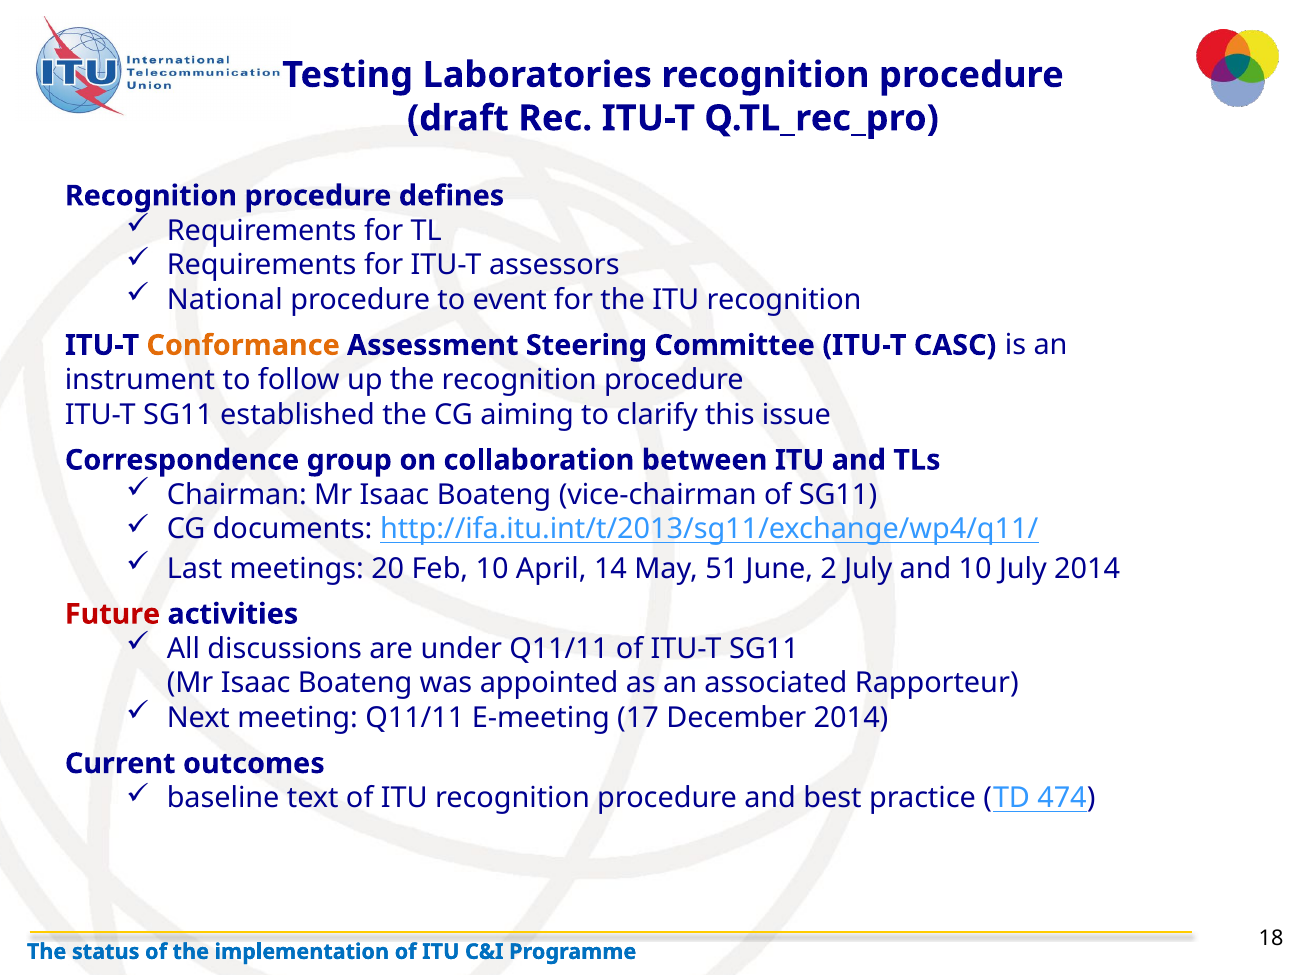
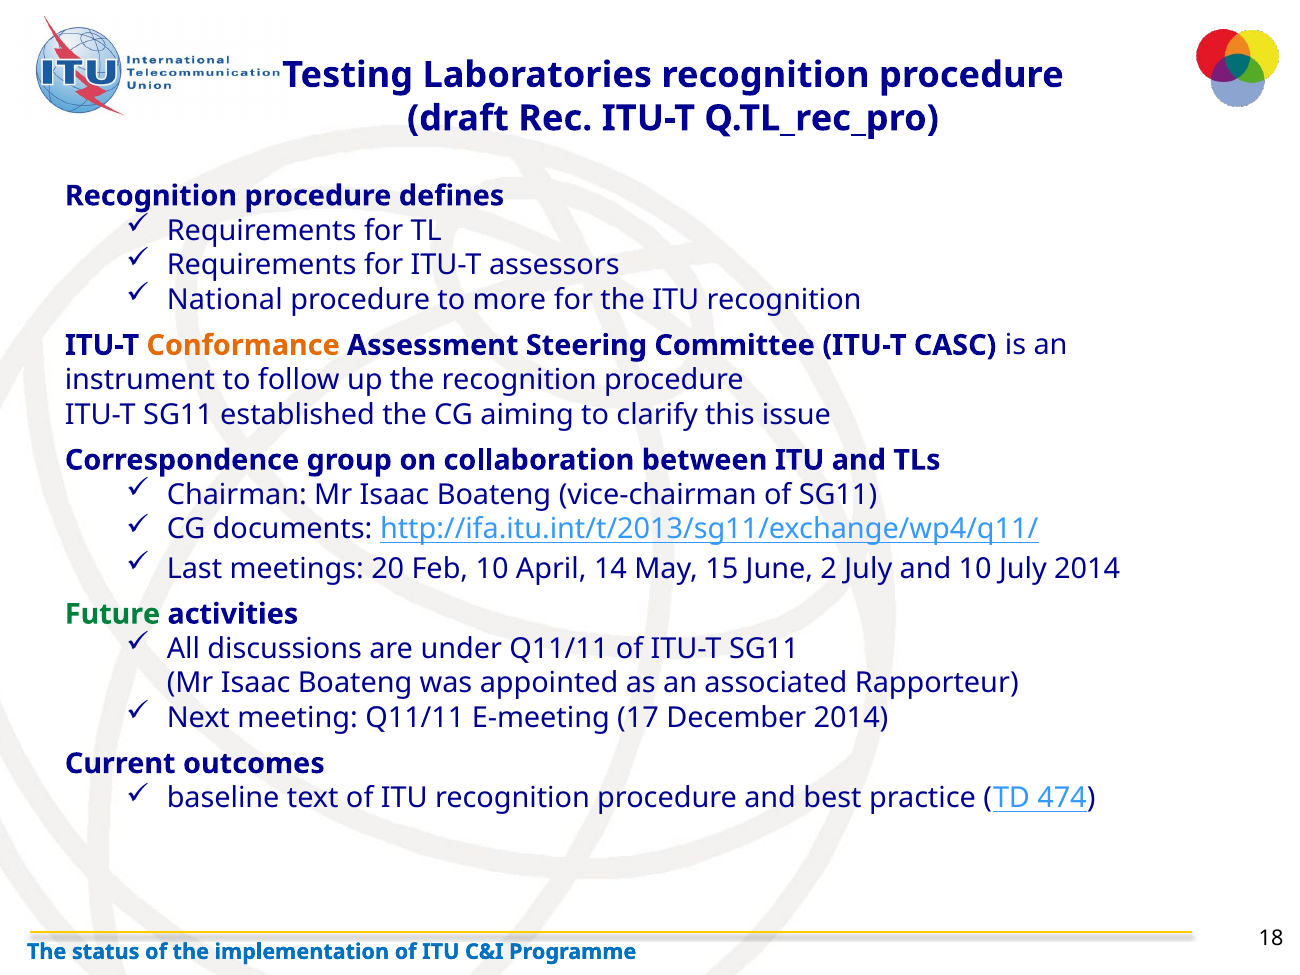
event: event -> more
51: 51 -> 15
Future colour: red -> green
